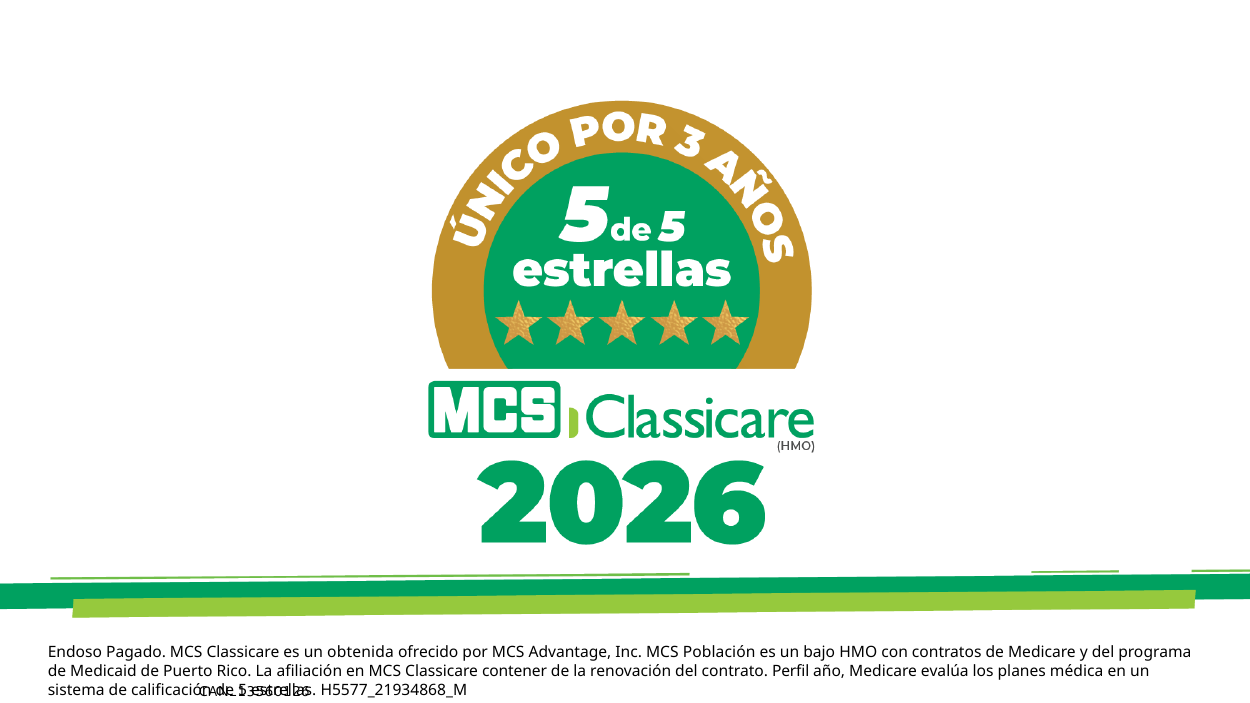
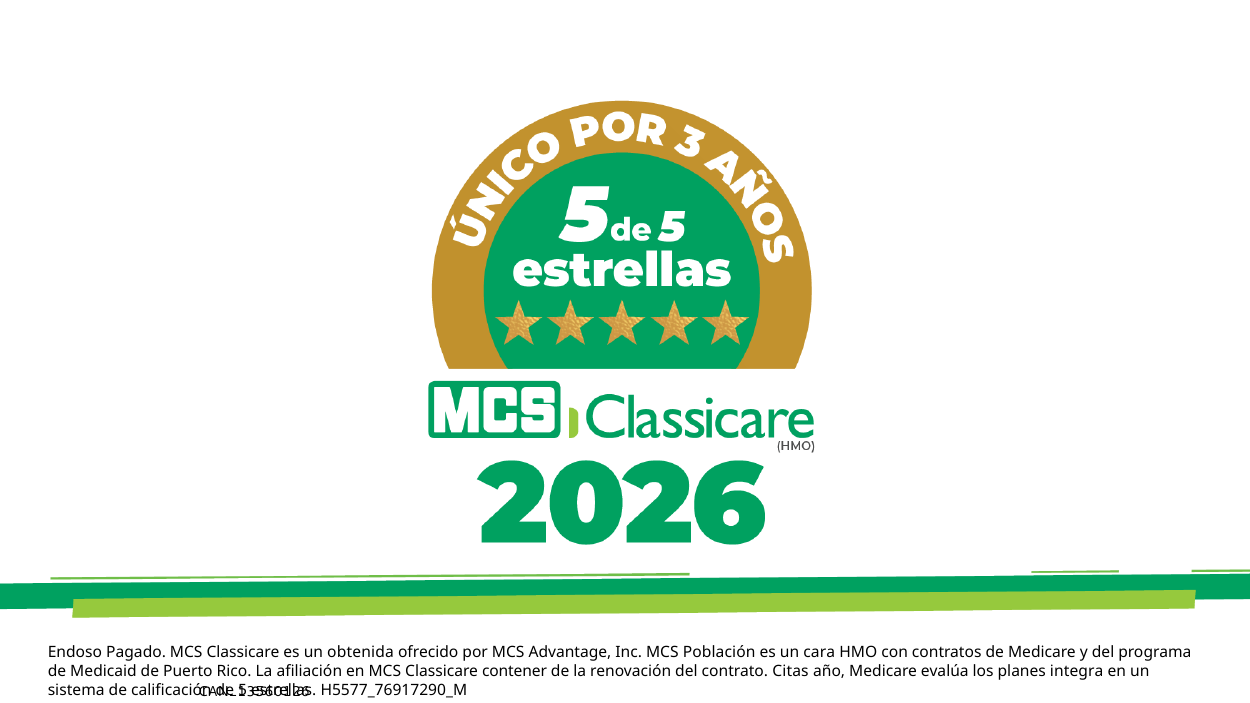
bajo: bajo -> cara
Perfil: Perfil -> Citas
médica: médica -> integra
H5577_21934868_M: H5577_21934868_M -> H5577_76917290_M
